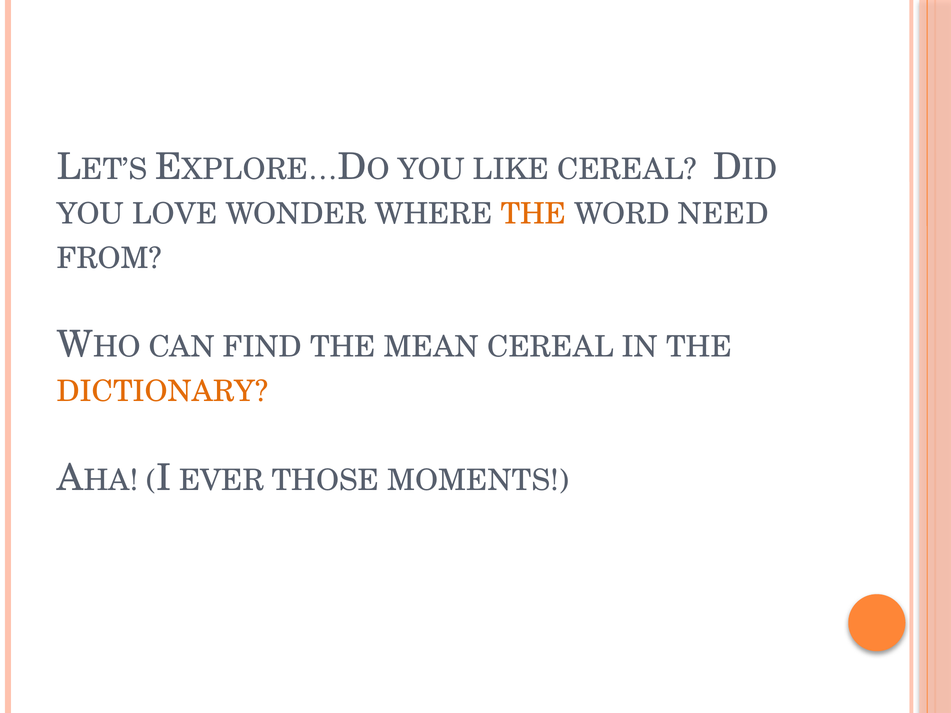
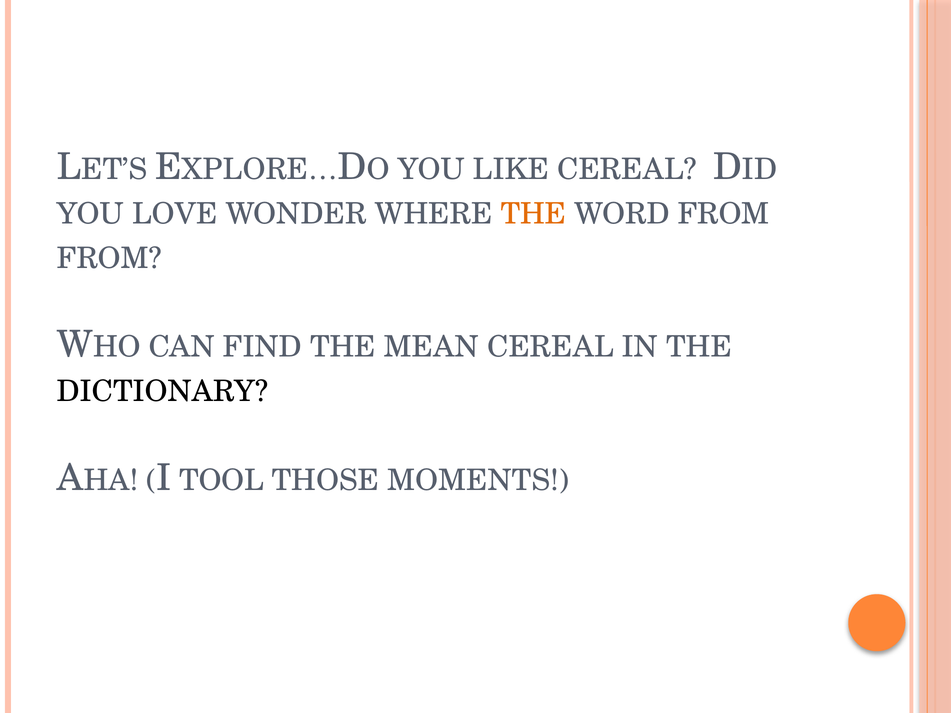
WORD NEED: NEED -> FROM
DICTIONARY colour: orange -> black
EVER: EVER -> TOOL
